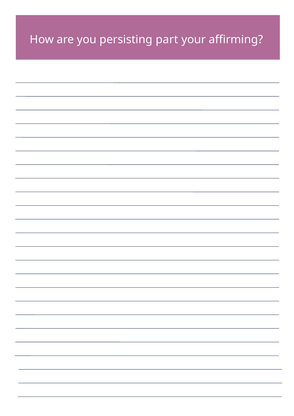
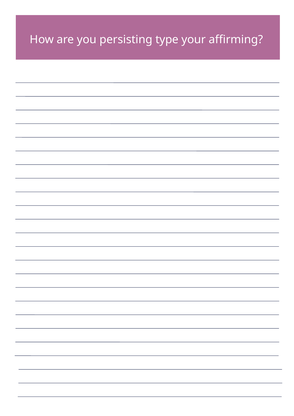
part: part -> type
